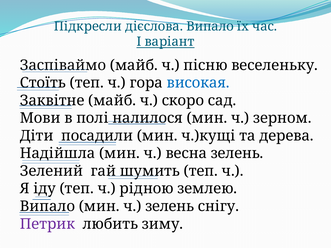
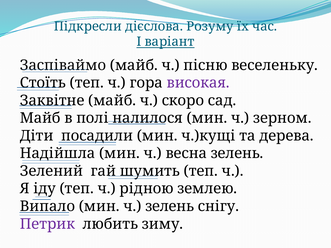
дієслова Випало: Випало -> Розуму
високая colour: blue -> purple
Мови at (40, 118): Мови -> Майб
